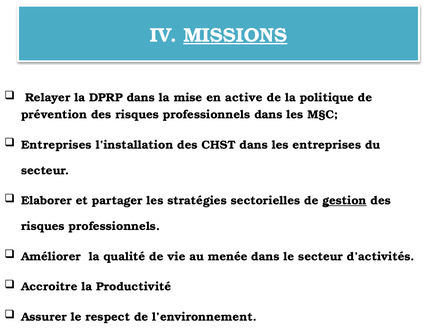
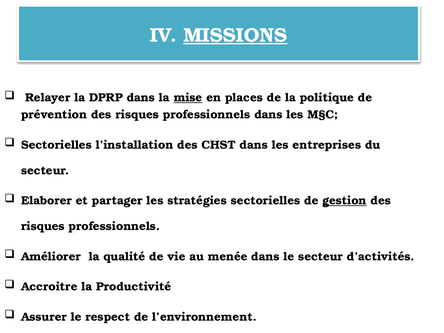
mise underline: none -> present
active: active -> places
Entreprises at (56, 145): Entreprises -> Sectorielles
